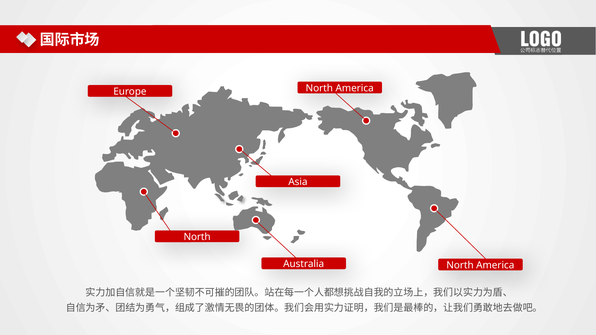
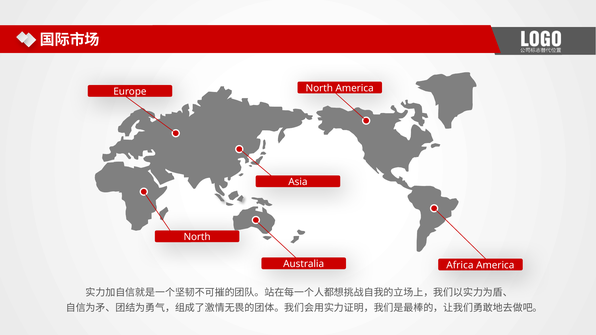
North at (460, 265): North -> Africa
